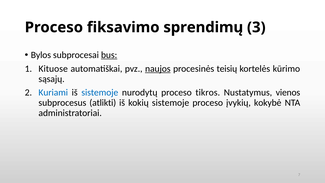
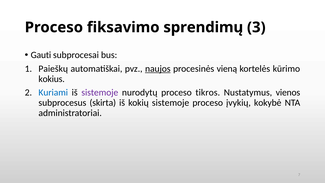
Bylos: Bylos -> Gauti
bus underline: present -> none
Kituose: Kituose -> Paieškų
teisių: teisių -> vieną
sąsajų: sąsajų -> kokius
sistemoje at (100, 92) colour: blue -> purple
atlikti: atlikti -> skirta
